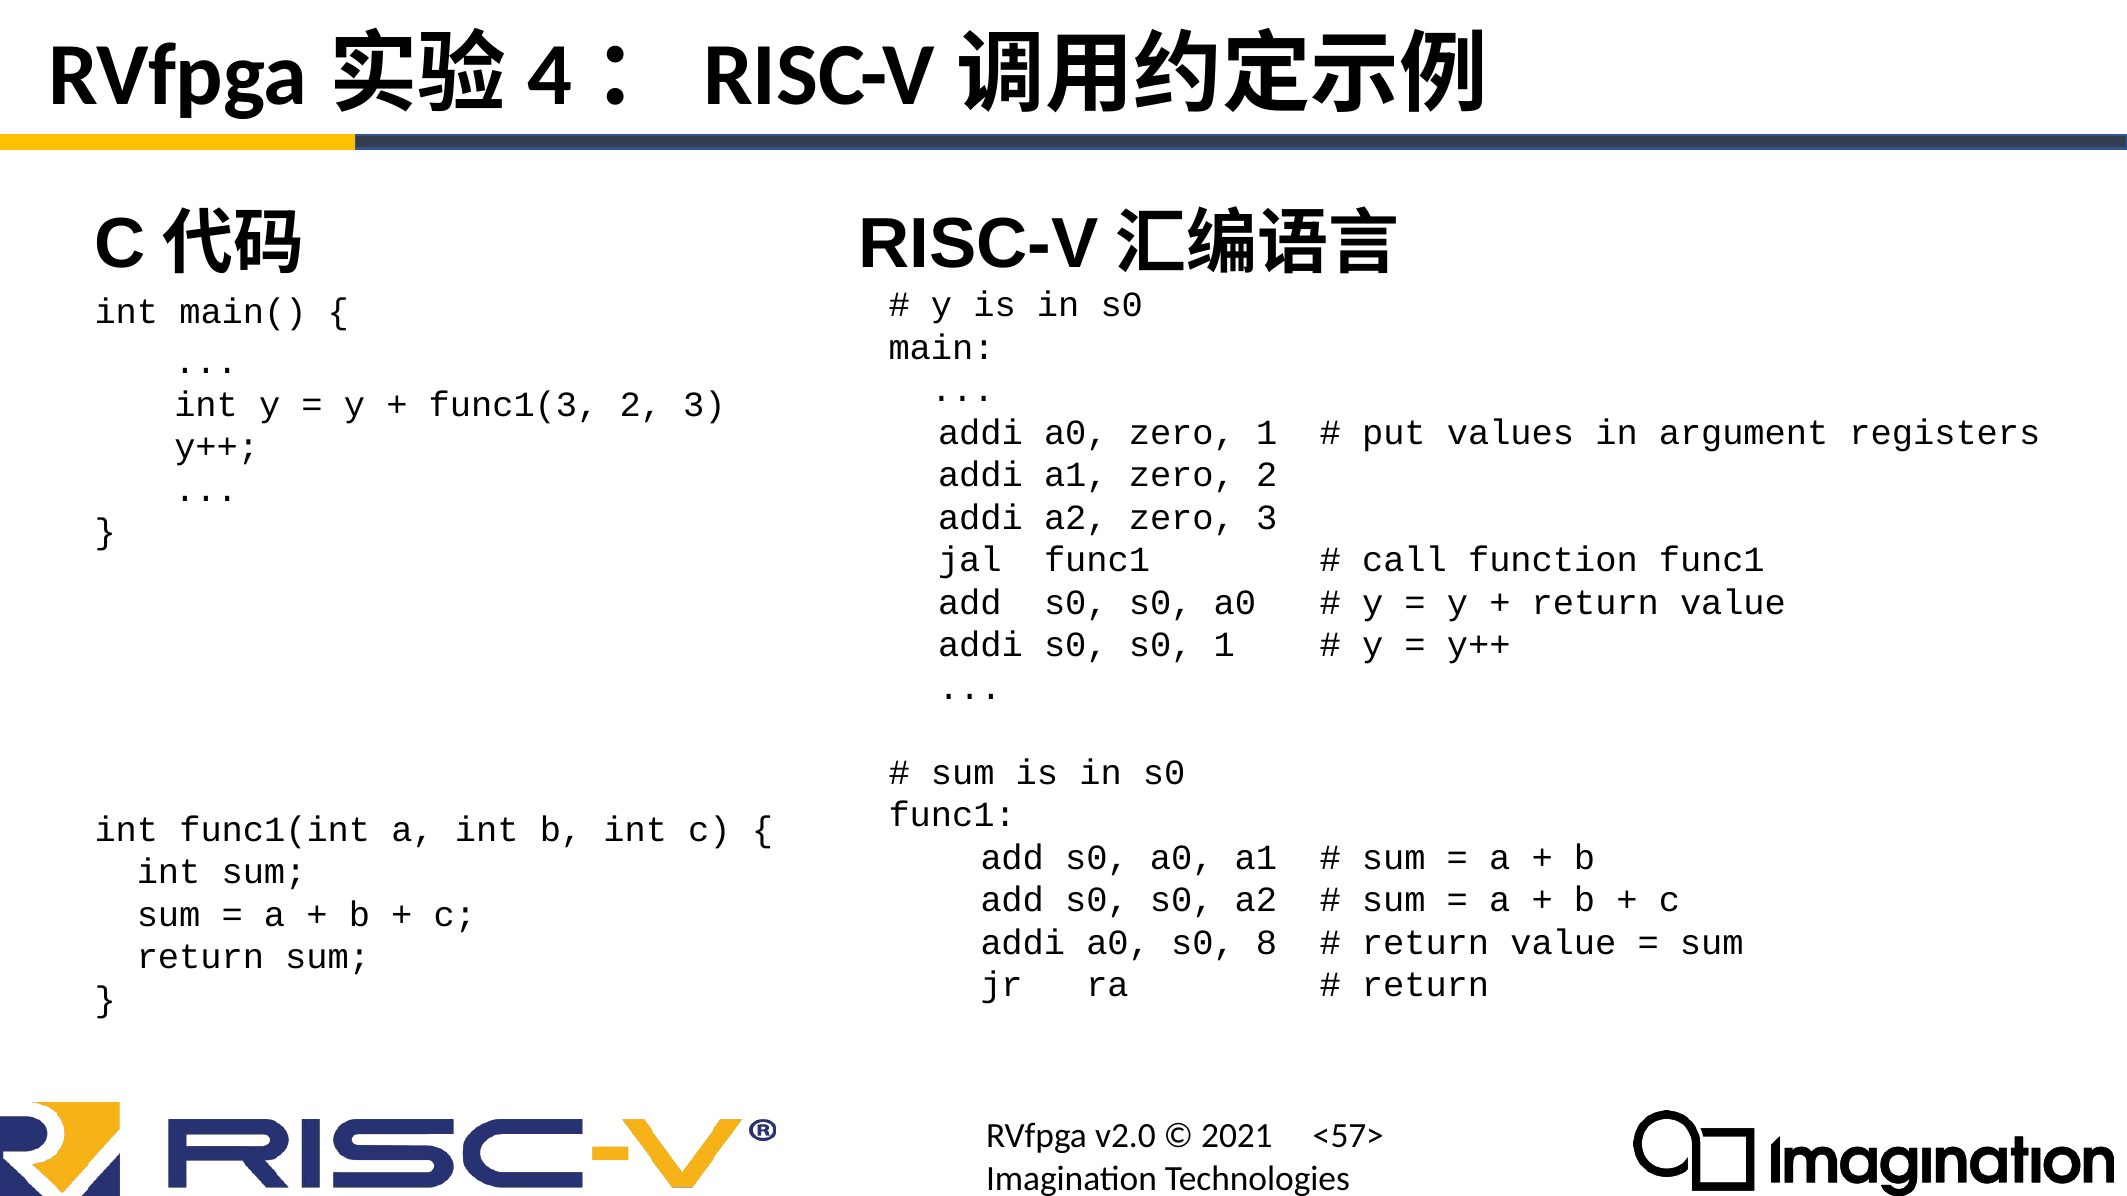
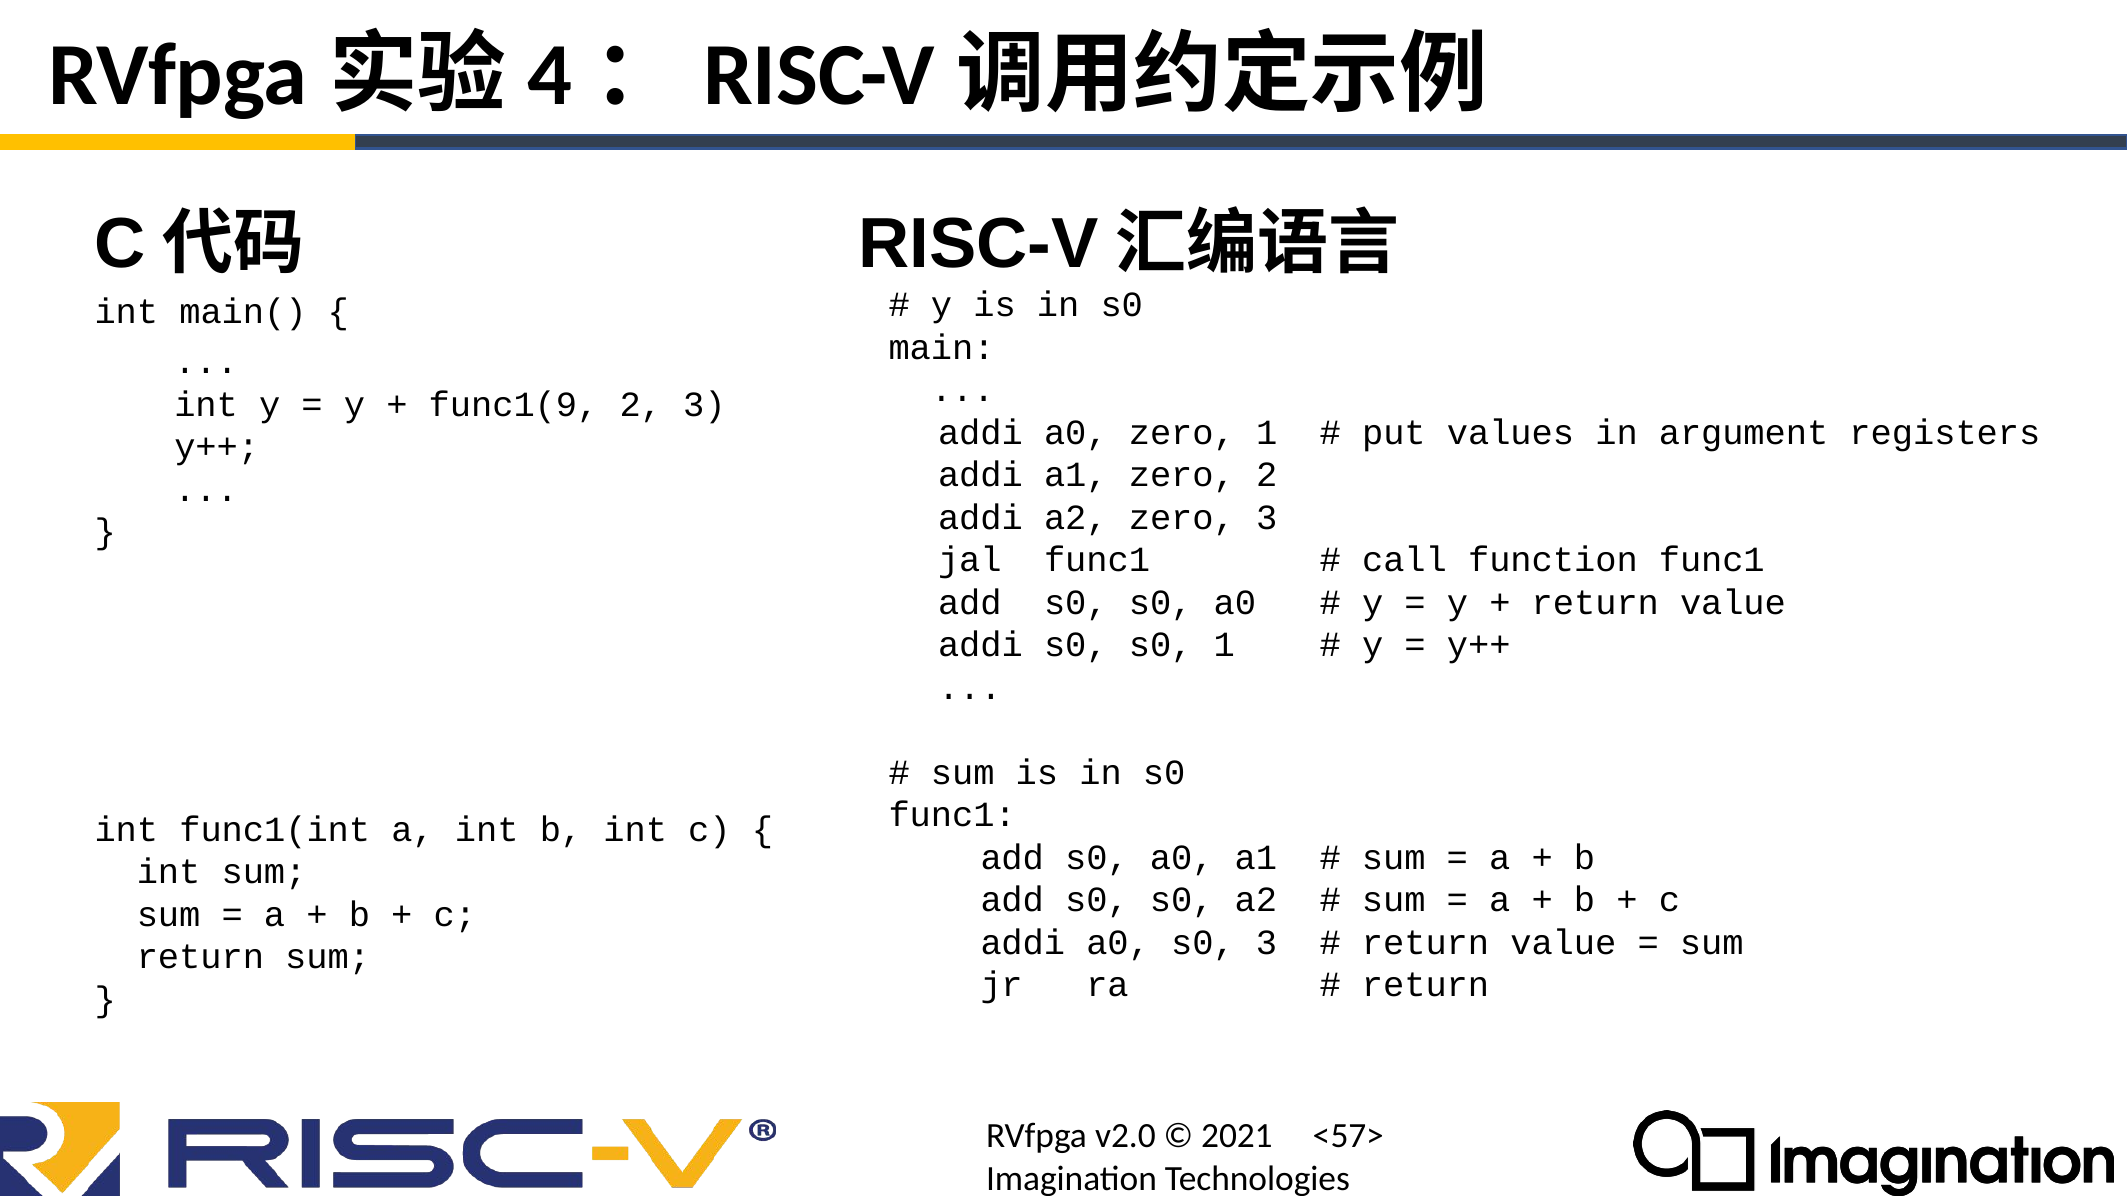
func1(3: func1(3 -> func1(9
s0 8: 8 -> 3
